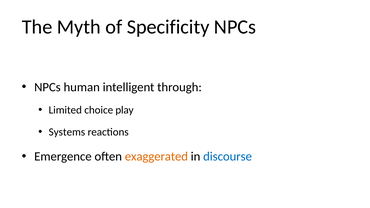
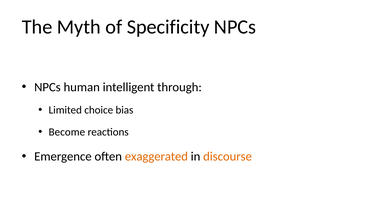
play: play -> bias
Systems: Systems -> Become
discourse colour: blue -> orange
